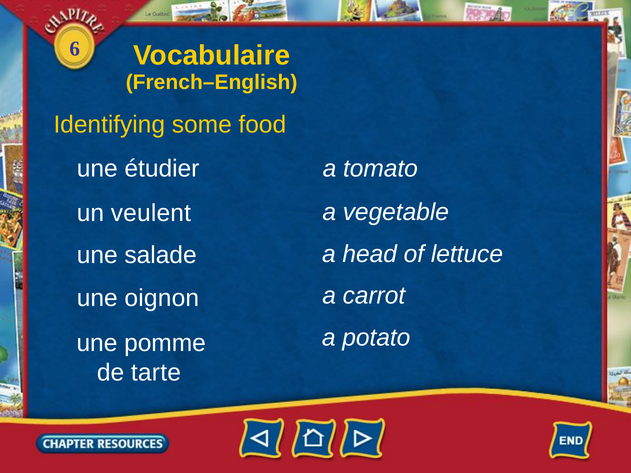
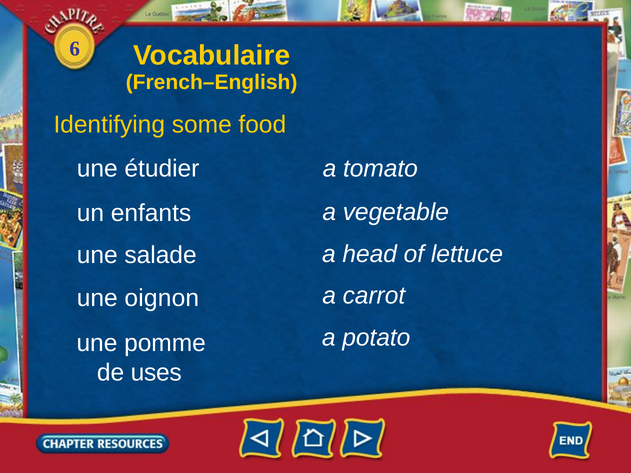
veulent: veulent -> enfants
tarte: tarte -> uses
